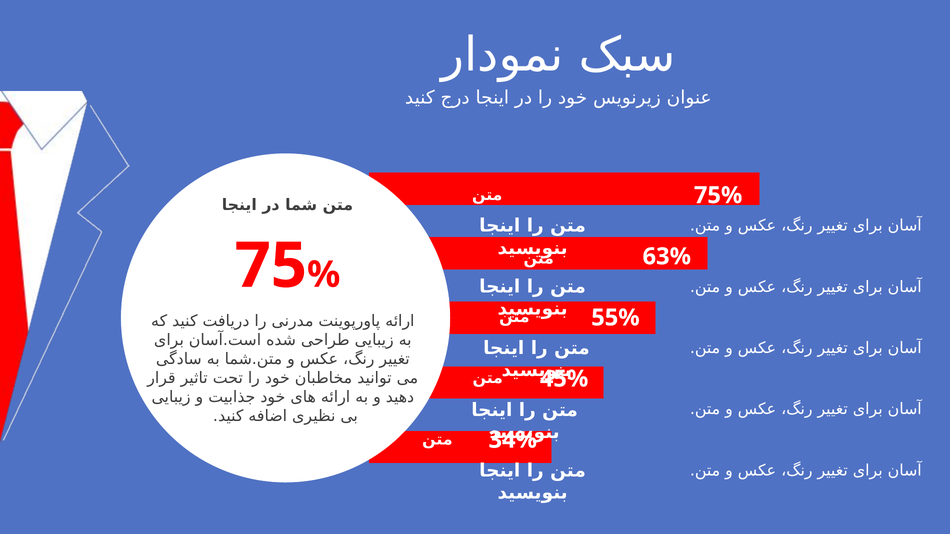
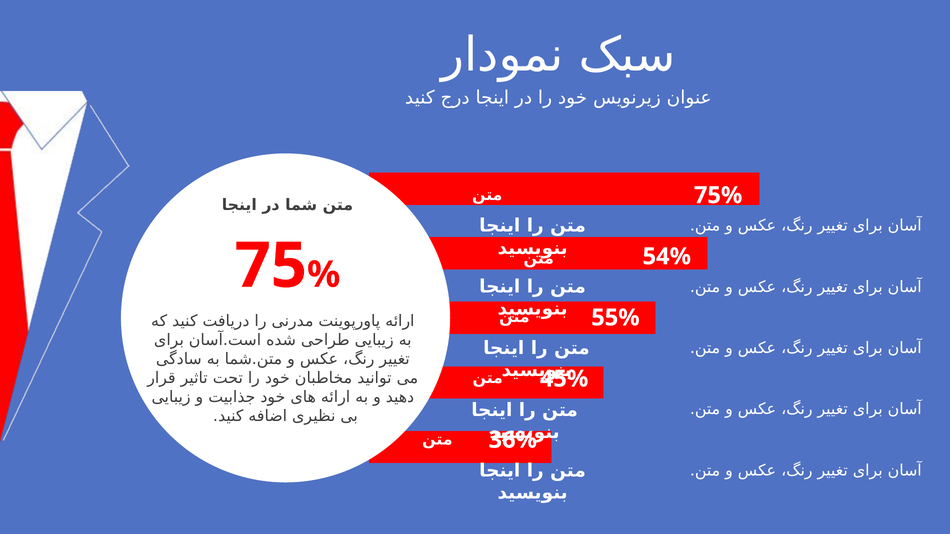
63%: 63% -> 54%
34%: 34% -> 36%
